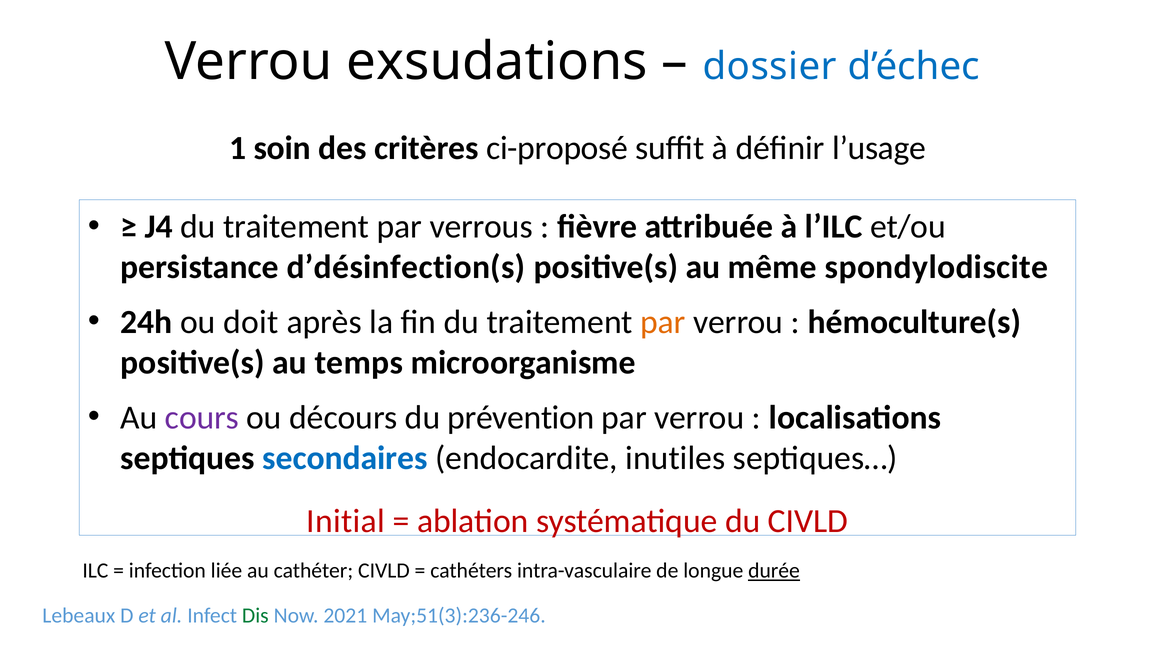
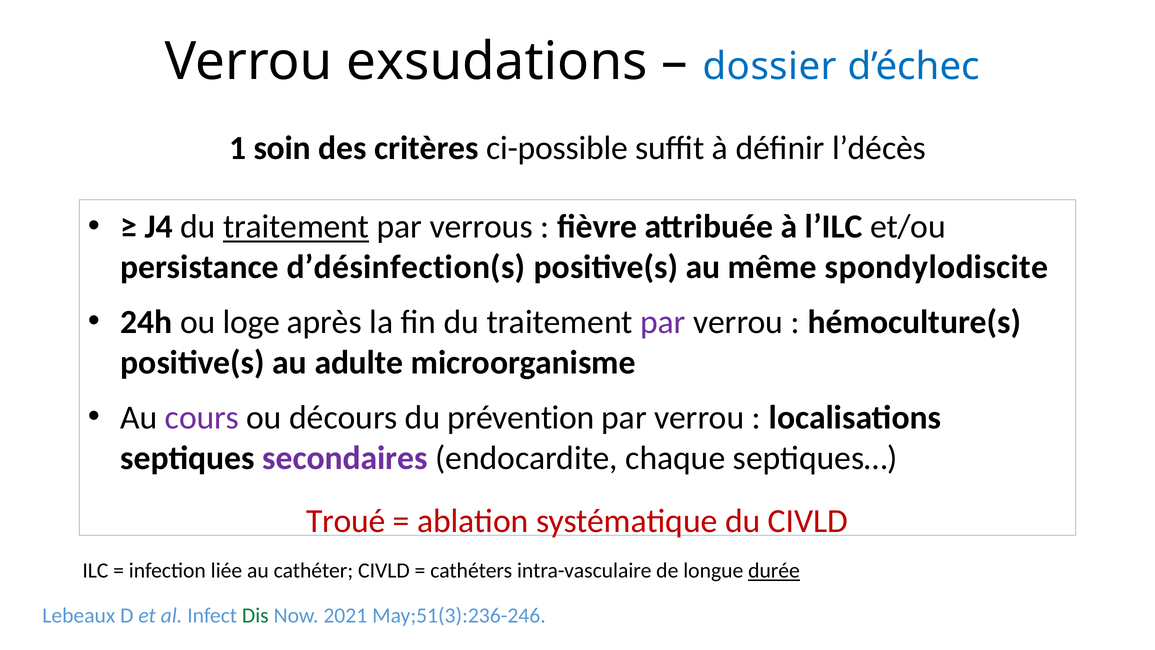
ci-proposé: ci-proposé -> ci-possible
l’usage: l’usage -> l’décès
traitement at (296, 227) underline: none -> present
doit: doit -> loge
par at (663, 322) colour: orange -> purple
temps: temps -> adulte
secondaires colour: blue -> purple
inutiles: inutiles -> chaque
Initial: Initial -> Troué
